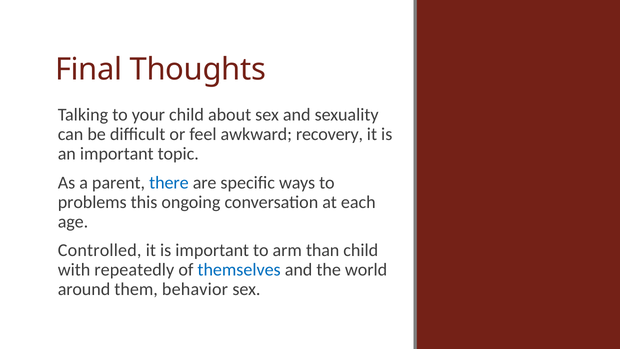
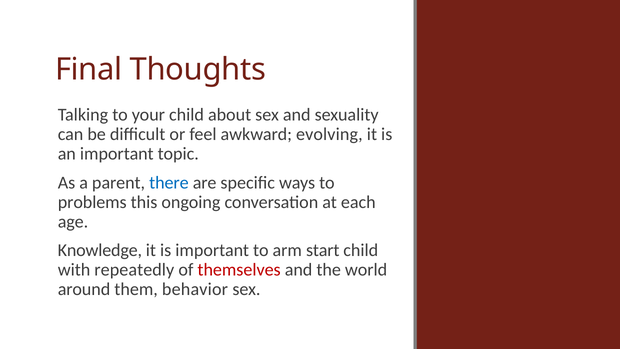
recovery: recovery -> evolving
Controlled: Controlled -> Knowledge
than: than -> start
themselves colour: blue -> red
